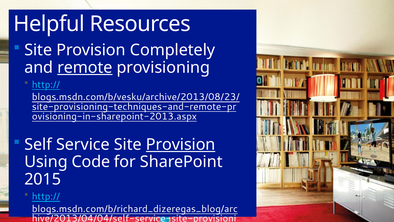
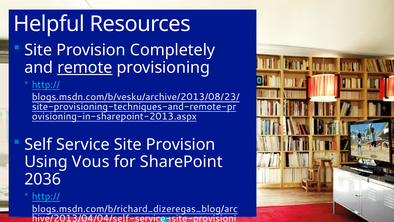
Provision at (181, 144) underline: present -> none
Code: Code -> Vous
2015: 2015 -> 2036
